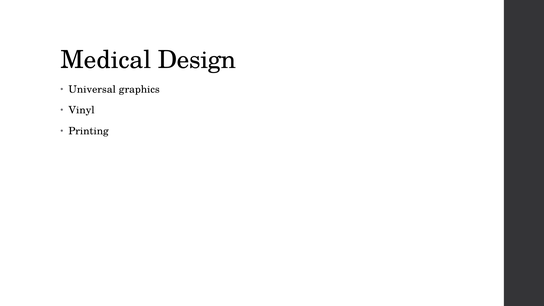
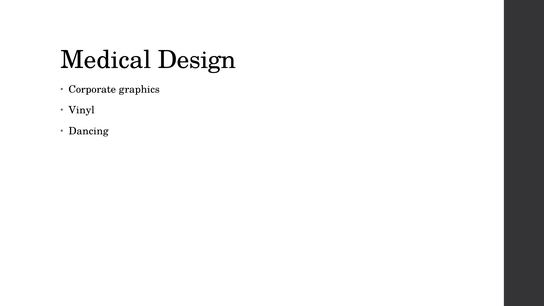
Universal: Universal -> Corporate
Printing: Printing -> Dancing
